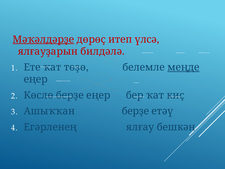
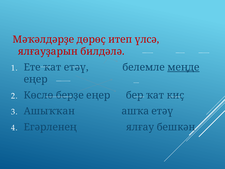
Мәҡәлдәрҙе underline: present -> none
ҡат төҙө: төҙө -> етәү
Ашыҡҡан берҙе: берҙе -> ашҡа
